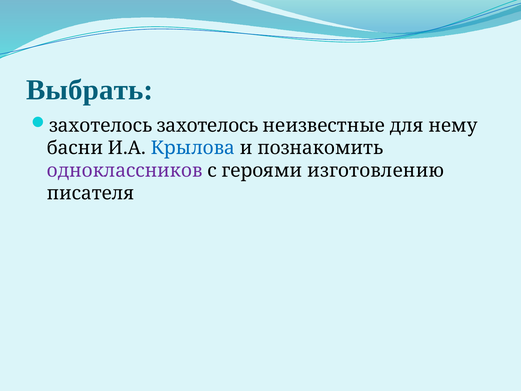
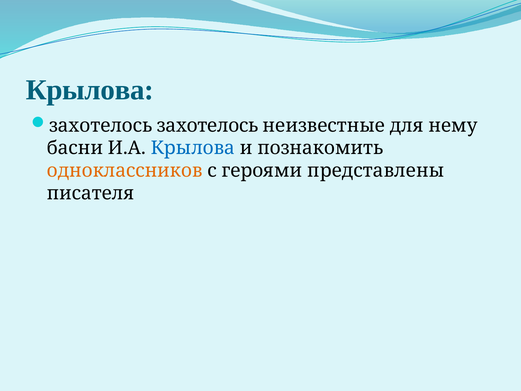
Выбрать at (90, 90): Выбрать -> Крылова
одноклассников colour: purple -> orange
изготовлению: изготовлению -> представлены
